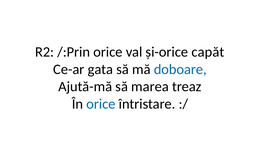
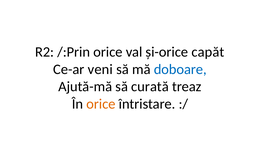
gata: gata -> veni
marea: marea -> curată
orice at (101, 104) colour: blue -> orange
